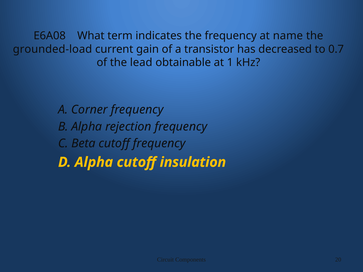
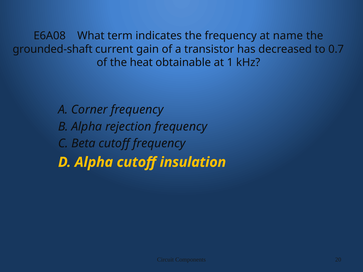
grounded-load: grounded-load -> grounded-shaft
lead: lead -> heat
